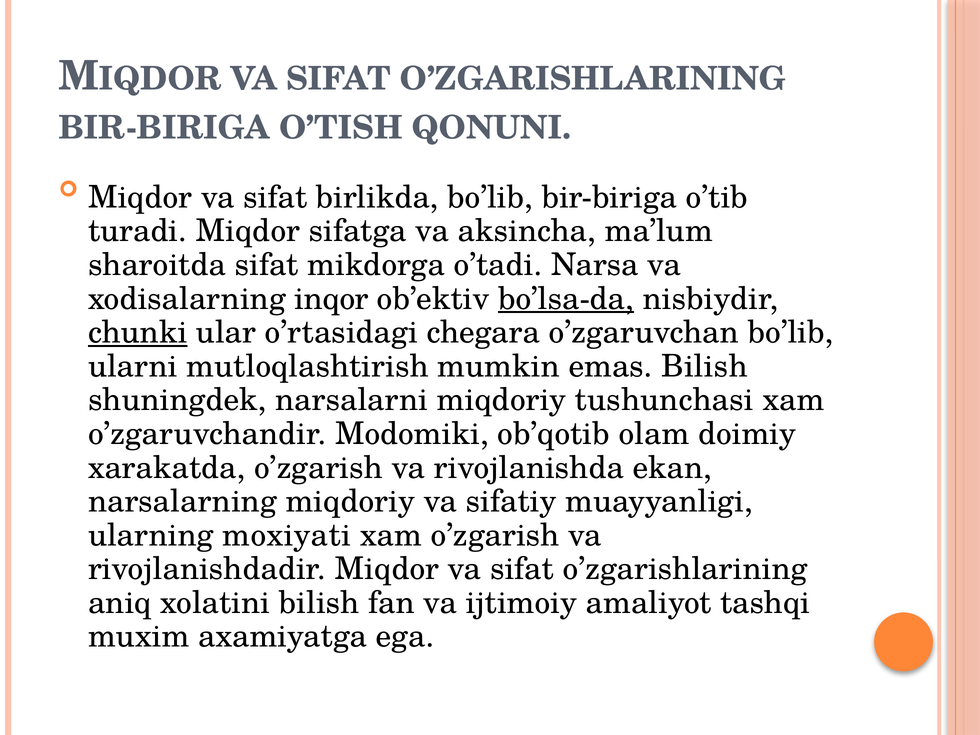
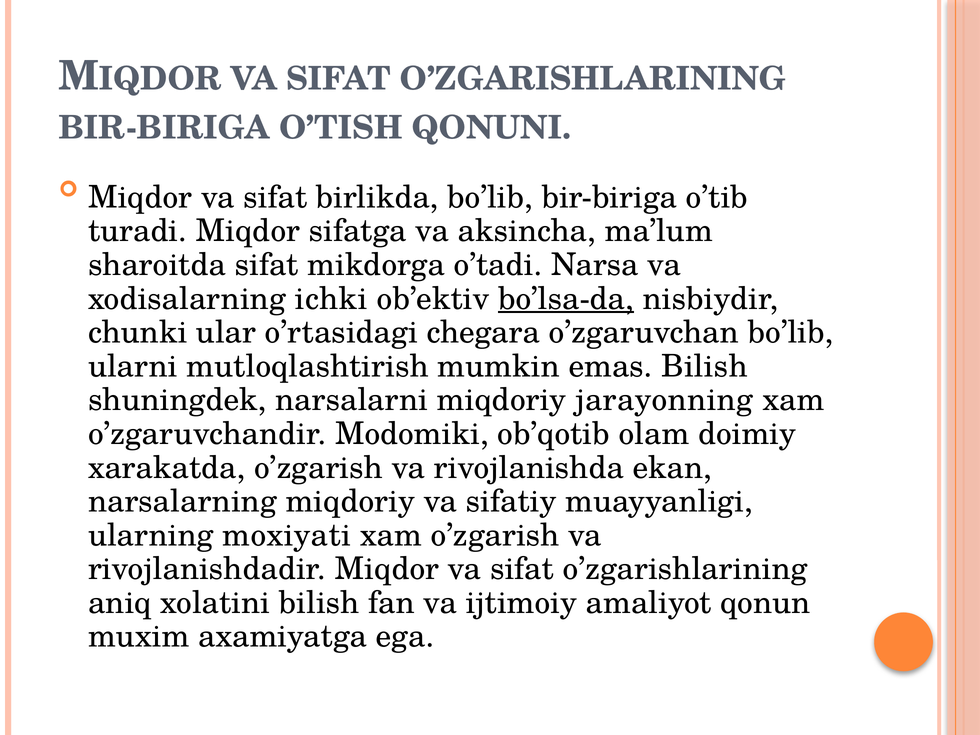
inqor: inqor -> ichki
chunki underline: present -> none
tushunchasi: tushunchasi -> jarayonning
tashqi: tashqi -> qonun
